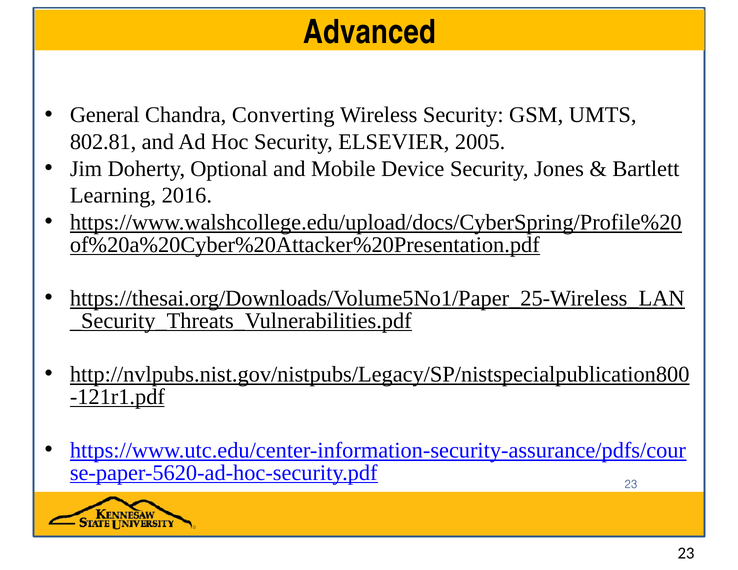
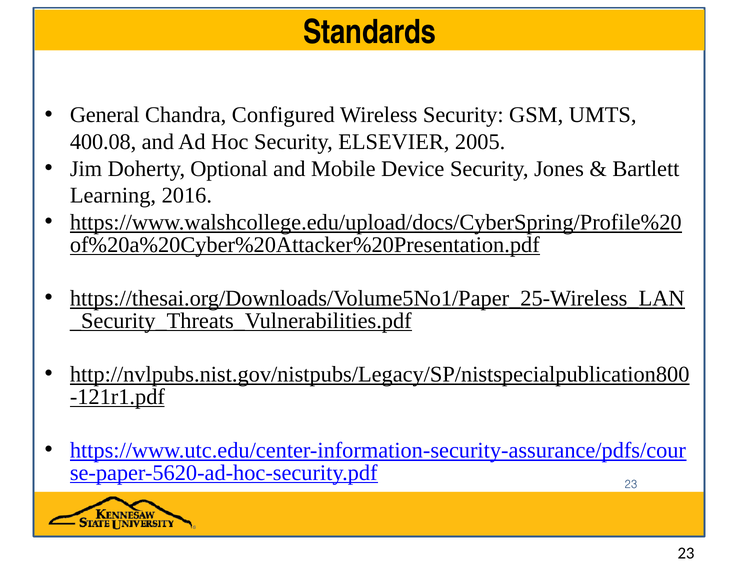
Advanced: Advanced -> Standards
Converting: Converting -> Configured
802.81: 802.81 -> 400.08
